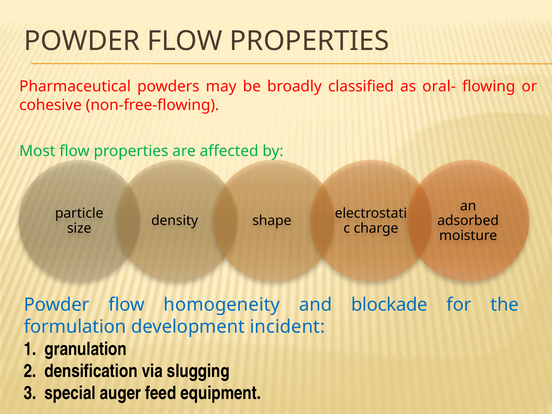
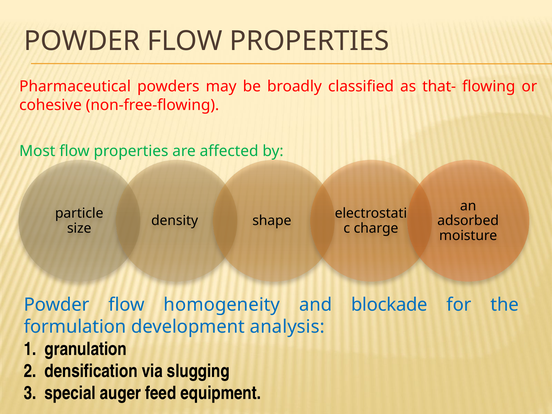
oral-: oral- -> that-
incident: incident -> analysis
